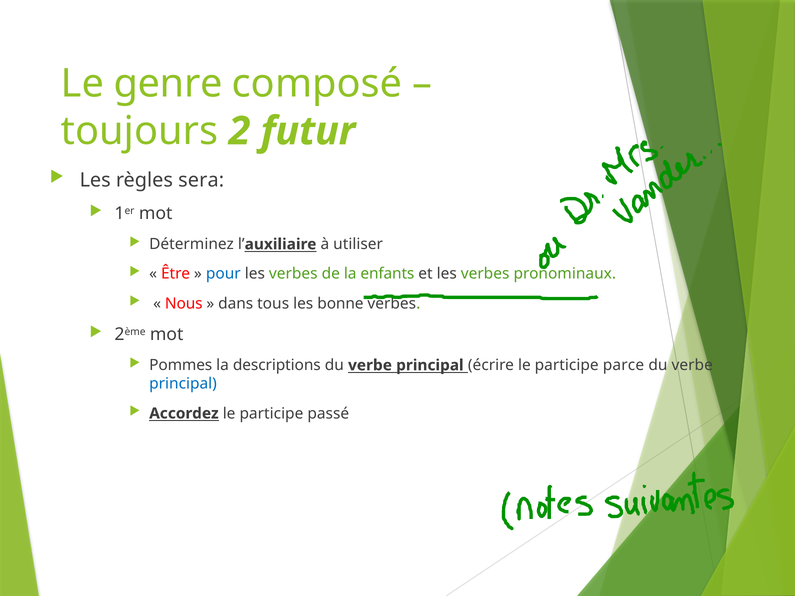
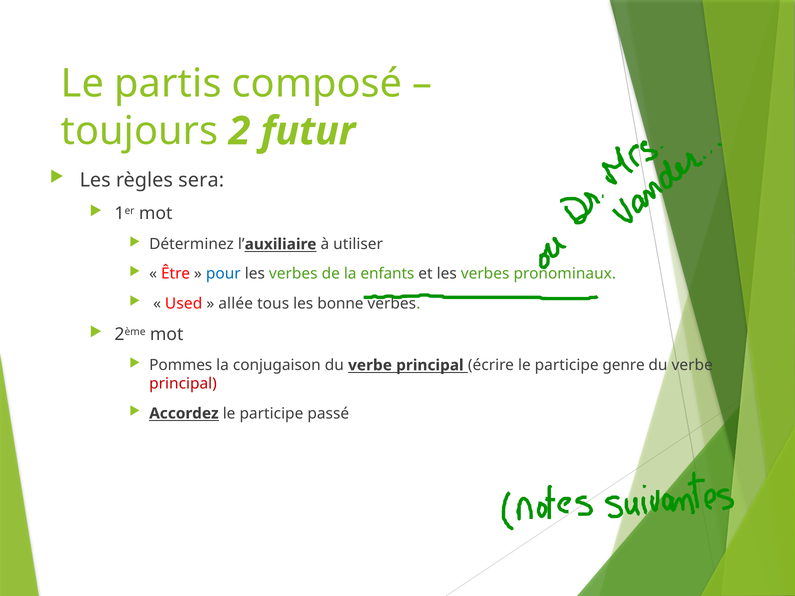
genre: genre -> partis
Nous: Nous -> Used
dans: dans -> allée
descriptions: descriptions -> conjugaison
parce: parce -> genre
principal at (183, 384) colour: blue -> red
